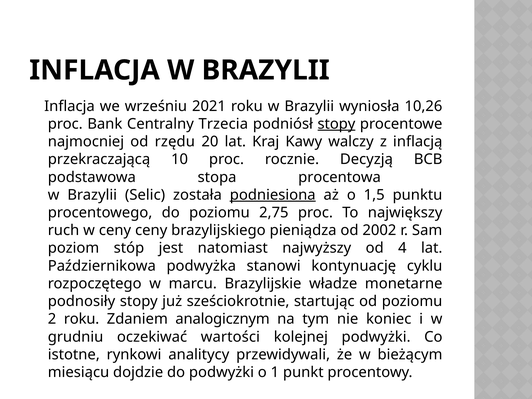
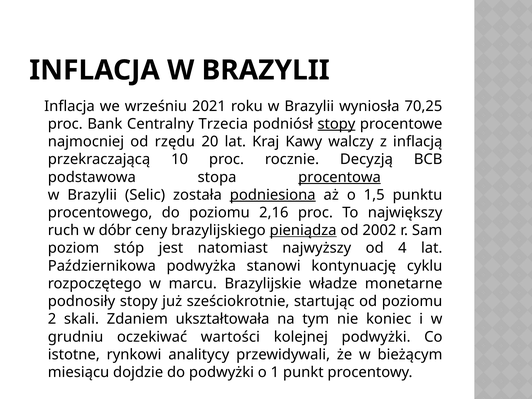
10,26: 10,26 -> 70,25
procentowa underline: none -> present
2,75: 2,75 -> 2,16
w ceny: ceny -> dóbr
pieniądza underline: none -> present
2 roku: roku -> skali
analogicznym: analogicznym -> ukształtowała
